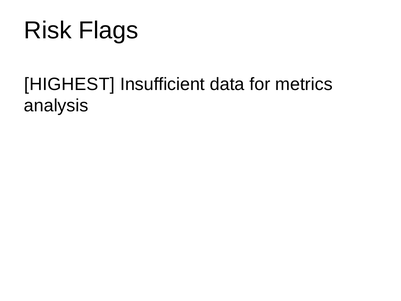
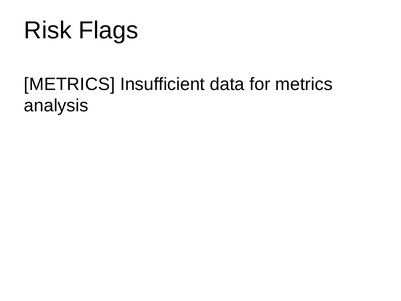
HIGHEST at (69, 84): HIGHEST -> METRICS
